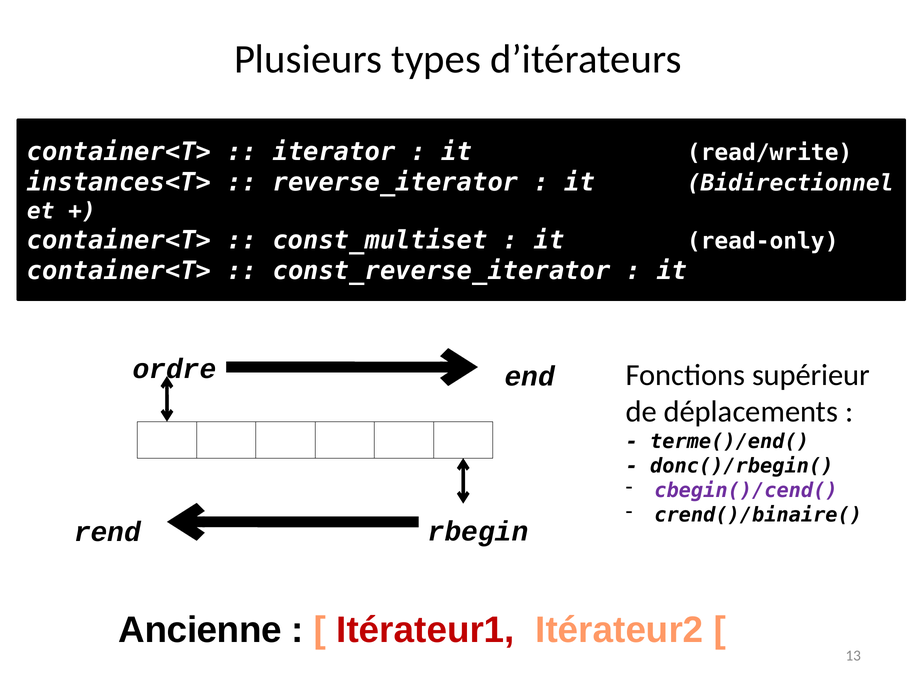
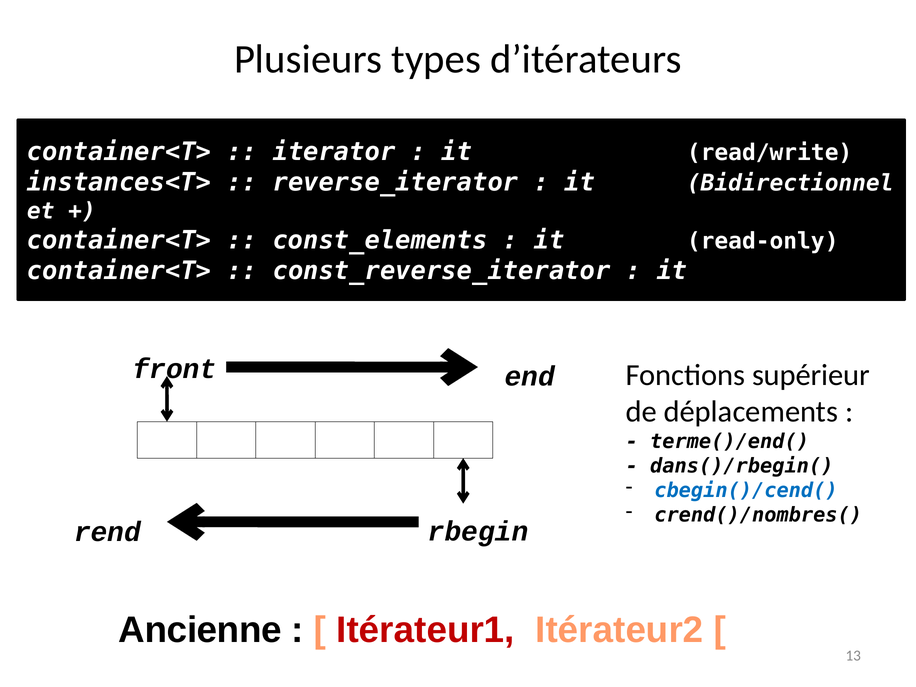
const_multiset: const_multiset -> const_elements
ordre: ordre -> front
donc()/rbegin(: donc()/rbegin( -> dans()/rbegin(
cbegin()/cend( colour: purple -> blue
crend()/binaire(: crend()/binaire( -> crend()/nombres(
